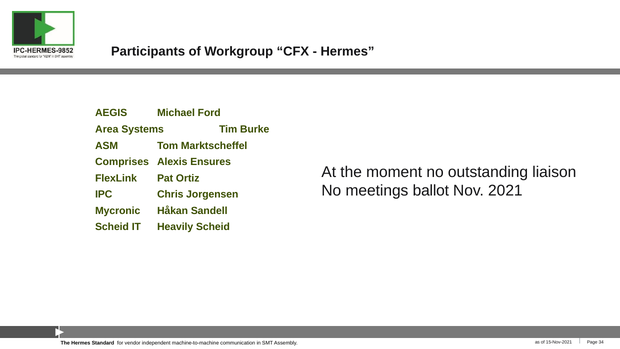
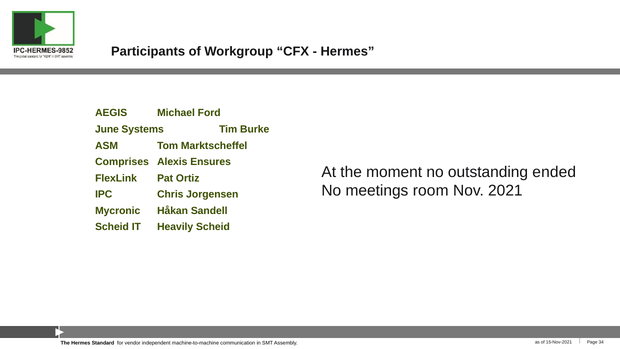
Area: Area -> June
liaison: liaison -> ended
ballot: ballot -> room
